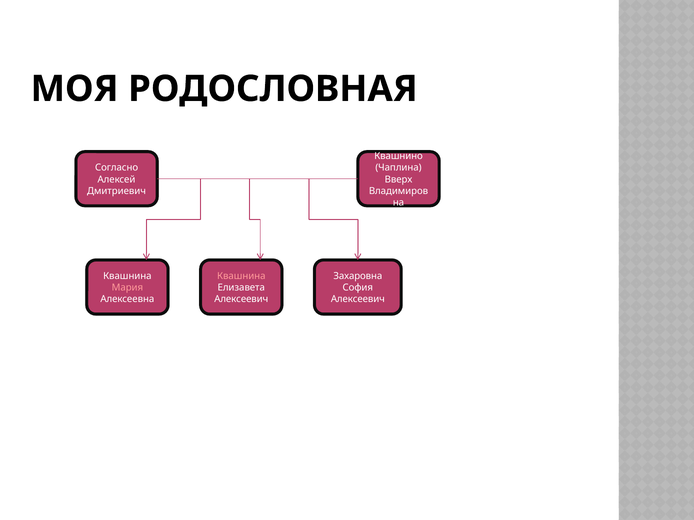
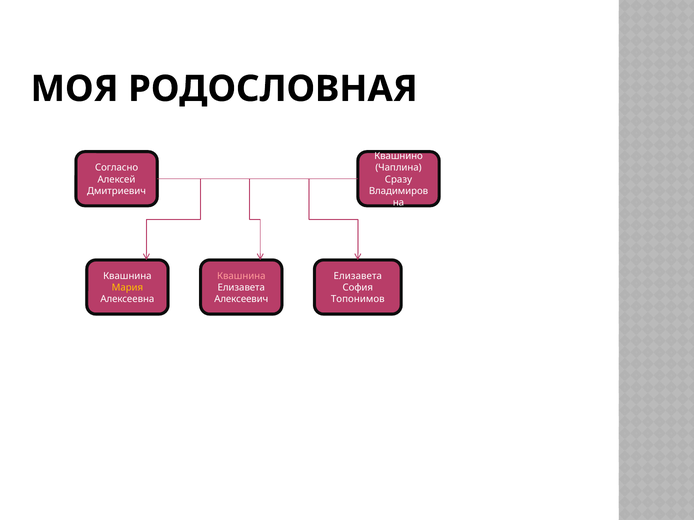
Вверх: Вверх -> Сразу
Захаровна at (358, 276): Захаровна -> Елизавета
Мария colour: pink -> yellow
Алексеевич at (358, 300): Алексеевич -> Топонимов
